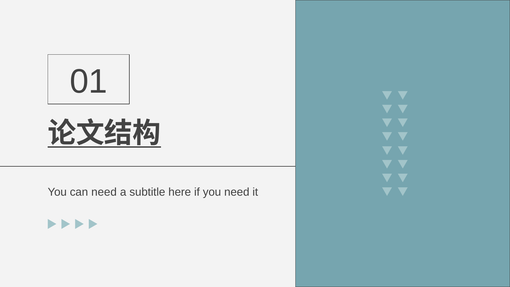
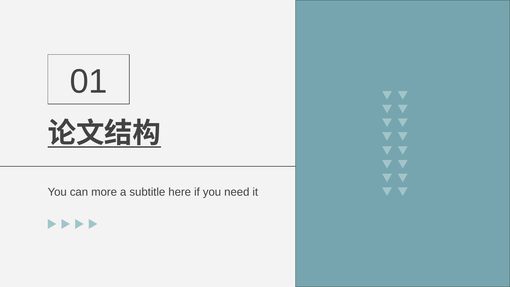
can need: need -> more
